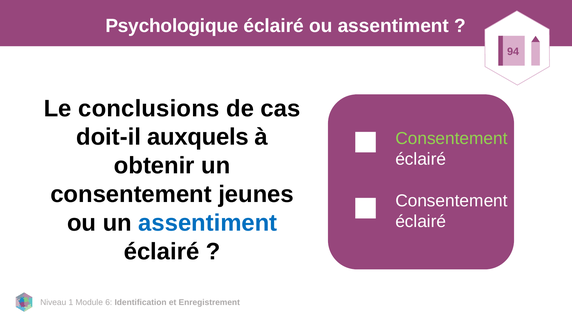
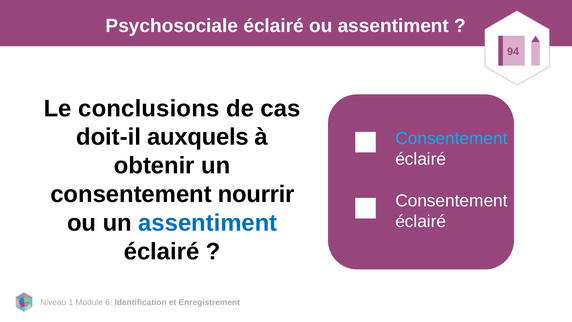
Psychologique: Psychologique -> Psychosociale
Consentement at (451, 138) colour: light green -> light blue
jeunes: jeunes -> nourrir
